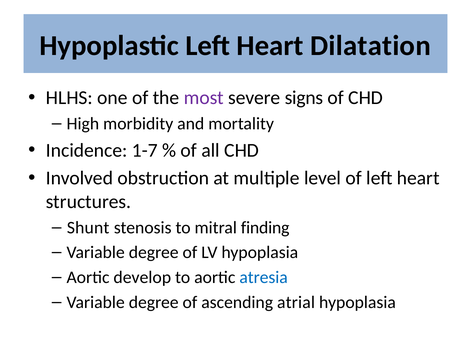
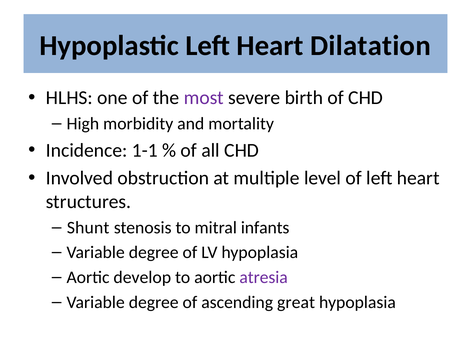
signs: signs -> birth
1-7: 1-7 -> 1-1
finding: finding -> infants
atresia colour: blue -> purple
atrial: atrial -> great
